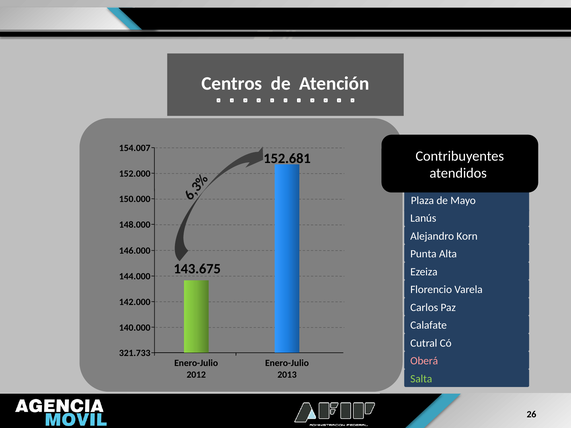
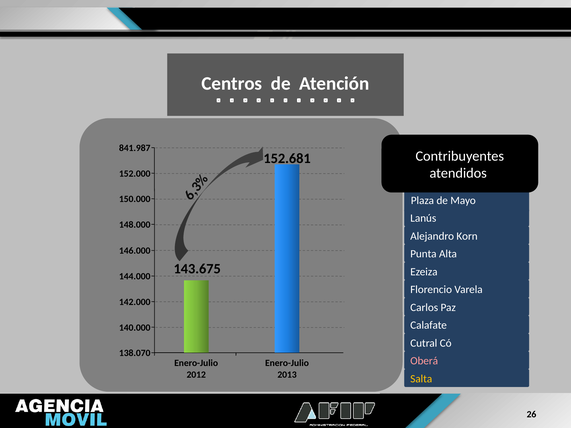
154.007: 154.007 -> 841.987
321.733: 321.733 -> 138.070
Salta colour: light green -> yellow
